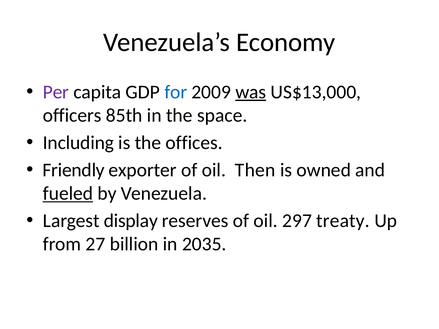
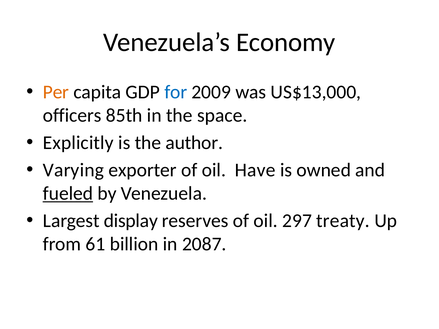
Per colour: purple -> orange
was underline: present -> none
Including: Including -> Explicitly
offices: offices -> author
Friendly: Friendly -> Varying
Then: Then -> Have
27: 27 -> 61
2035: 2035 -> 2087
